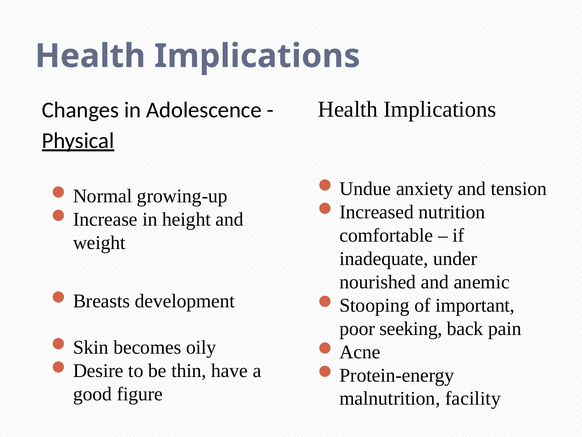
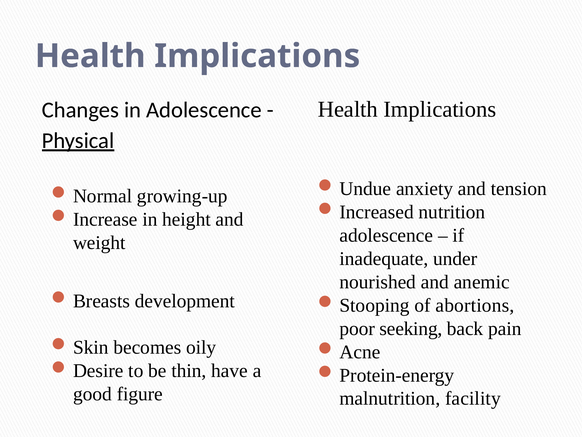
comfortable at (386, 235): comfortable -> adolescence
important: important -> abortions
